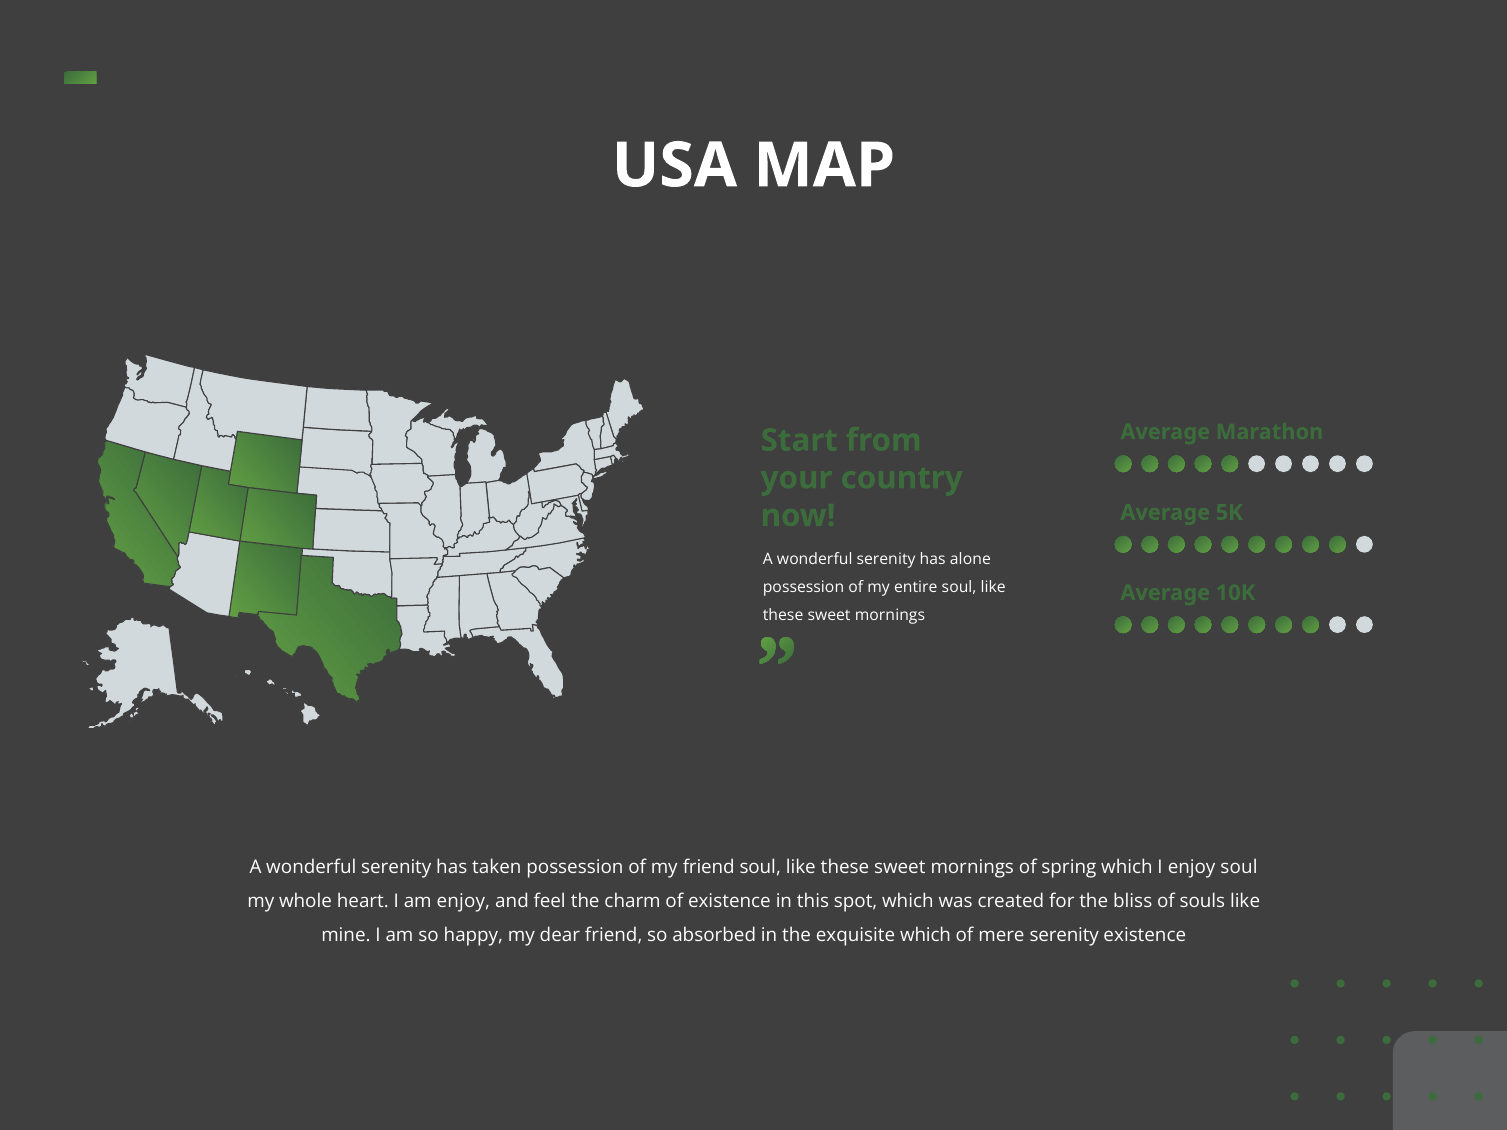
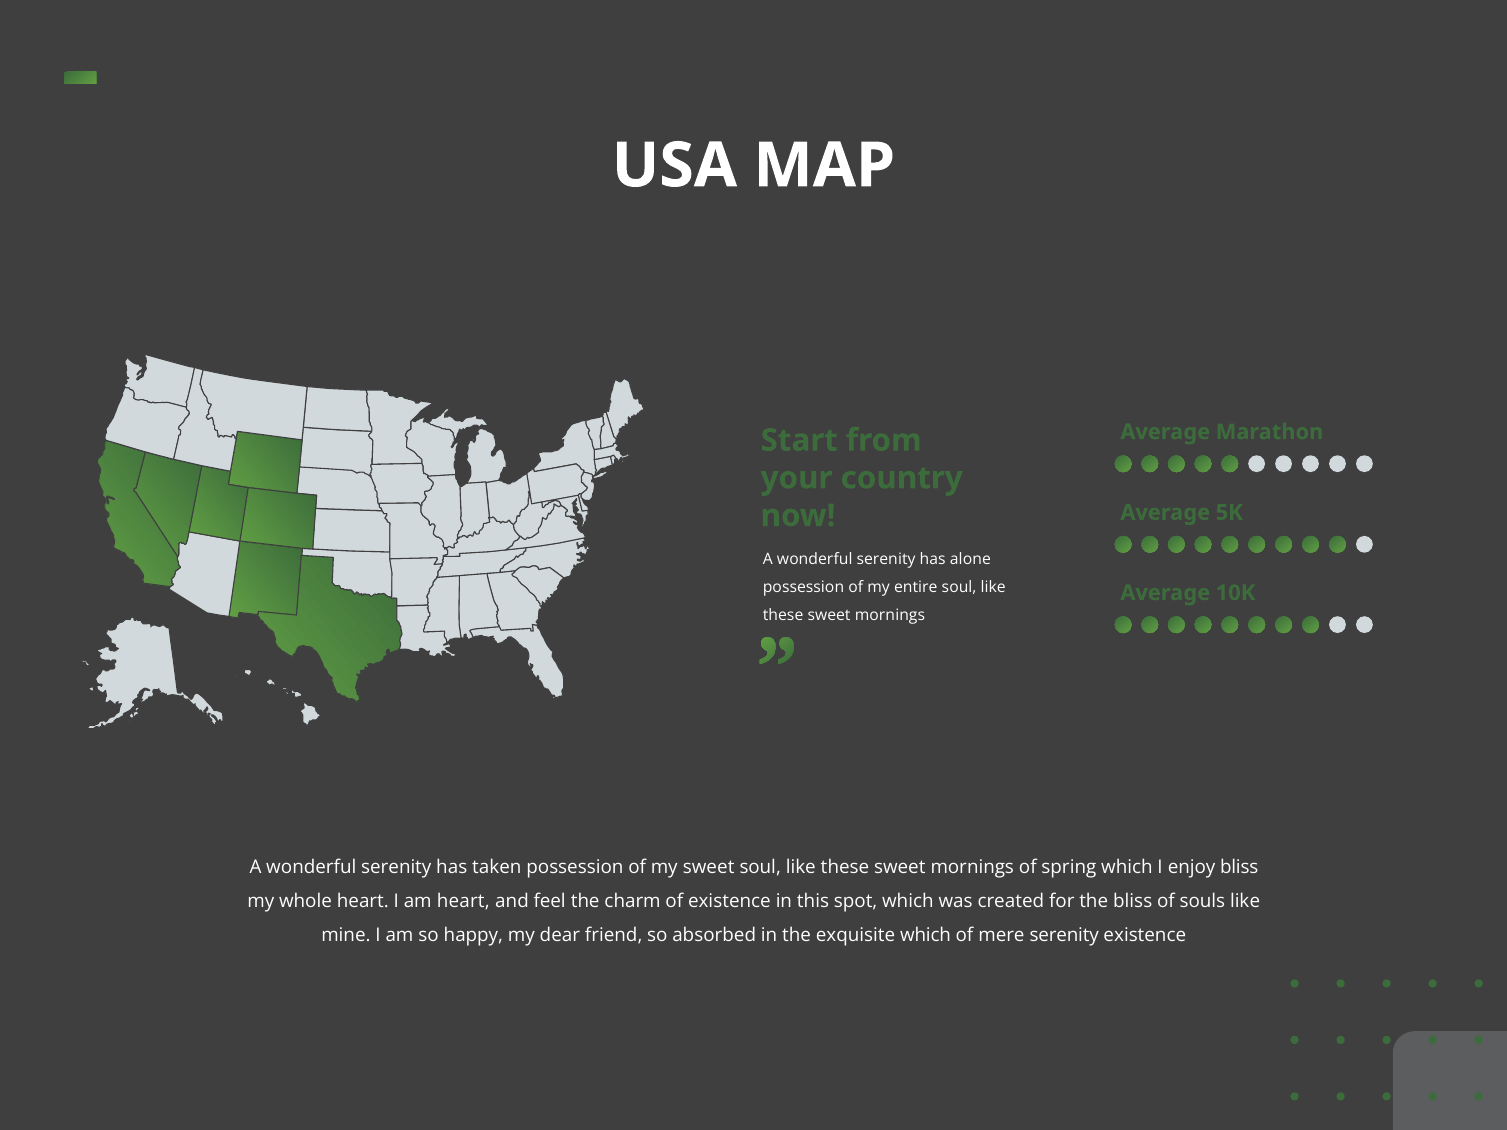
my friend: friend -> sweet
enjoy soul: soul -> bliss
am enjoy: enjoy -> heart
